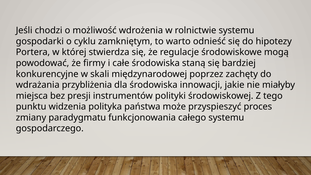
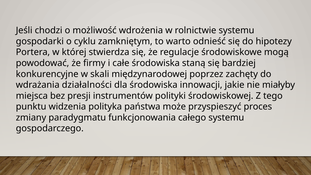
przybliżenia: przybliżenia -> działalności
